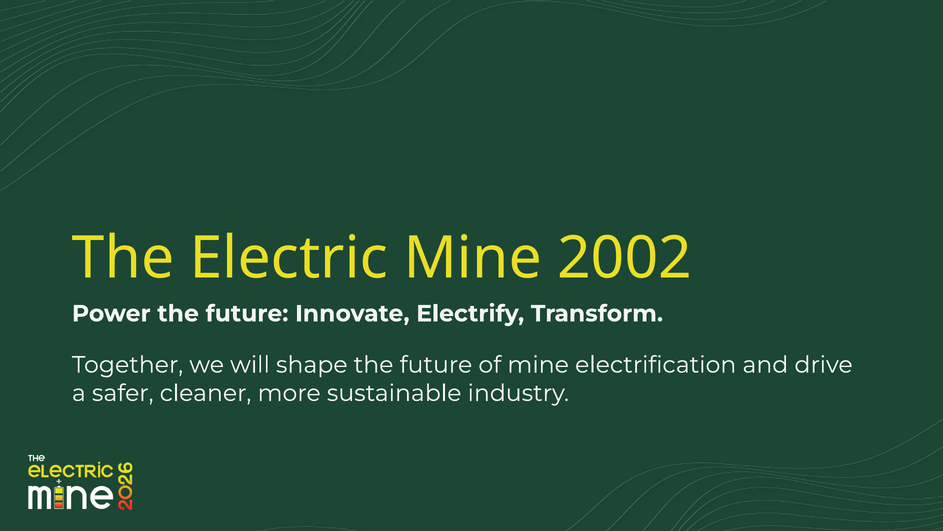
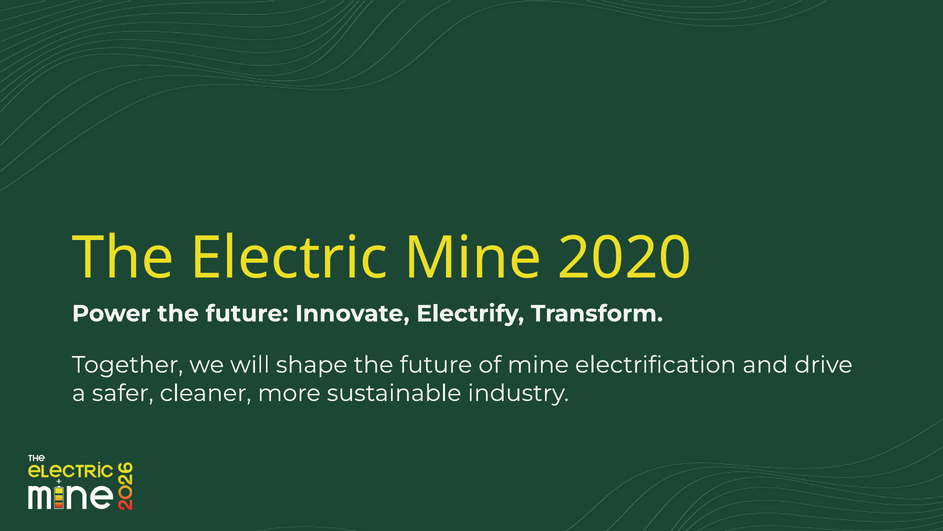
2002: 2002 -> 2020
